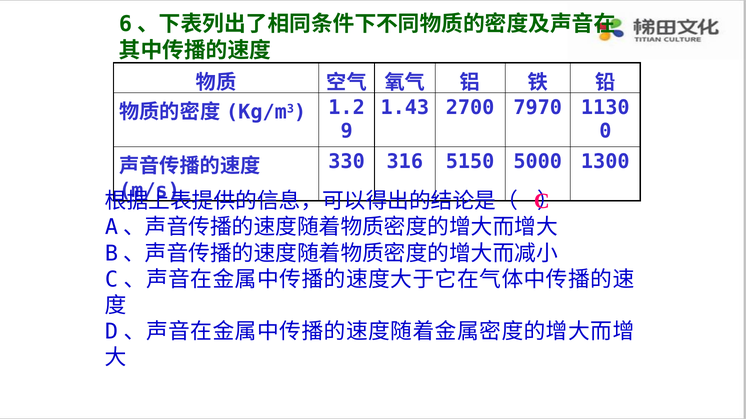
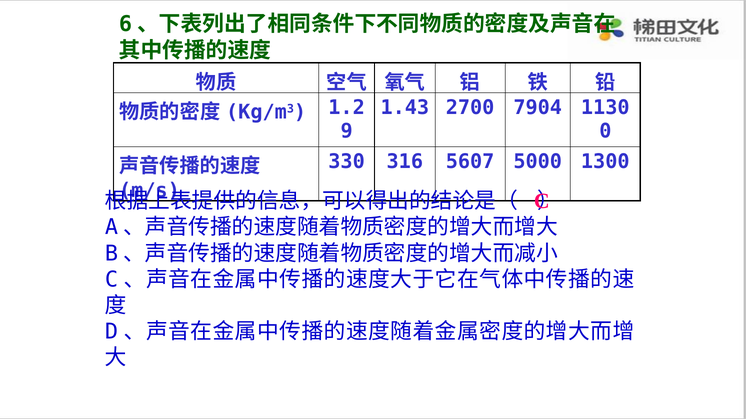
7970: 7970 -> 7904
5150: 5150 -> 5607
